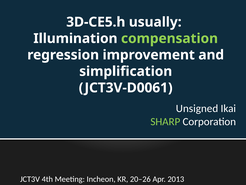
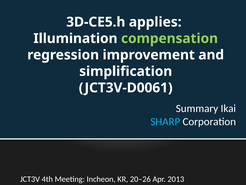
usually: usually -> applies
Unsigned: Unsigned -> Summary
SHARP colour: light green -> light blue
